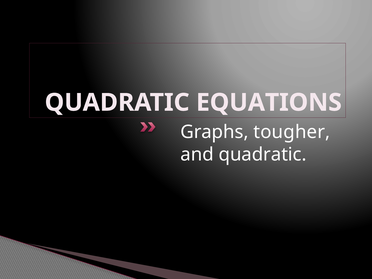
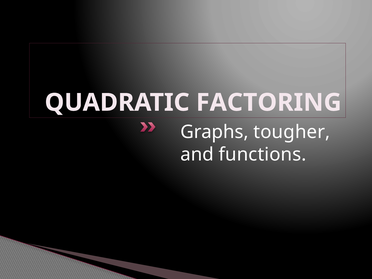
EQUATIONS: EQUATIONS -> FACTORING
and quadratic: quadratic -> functions
